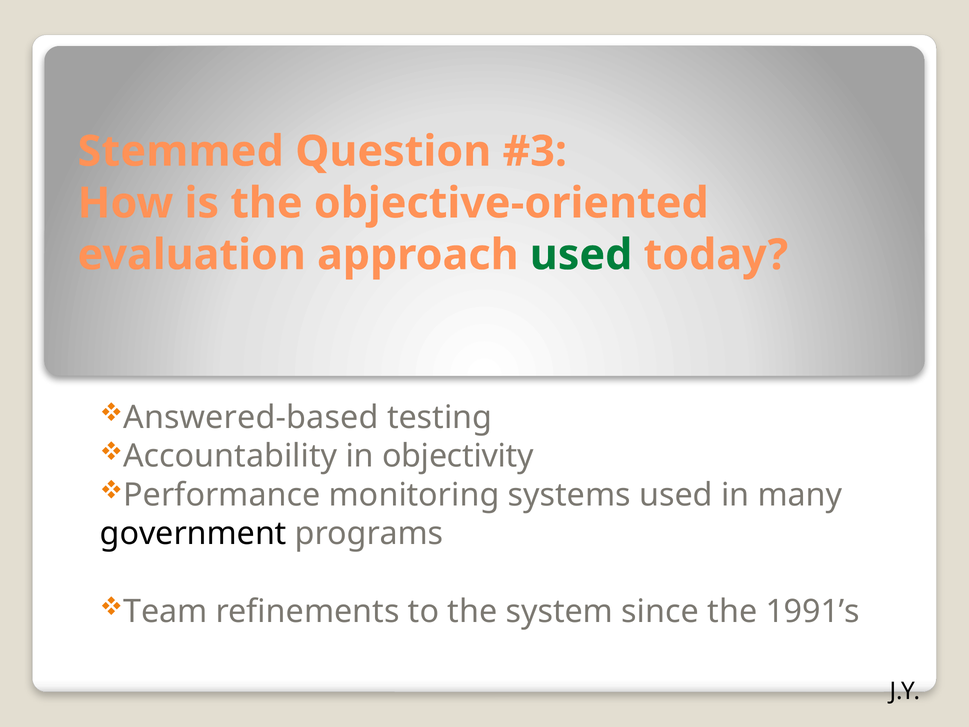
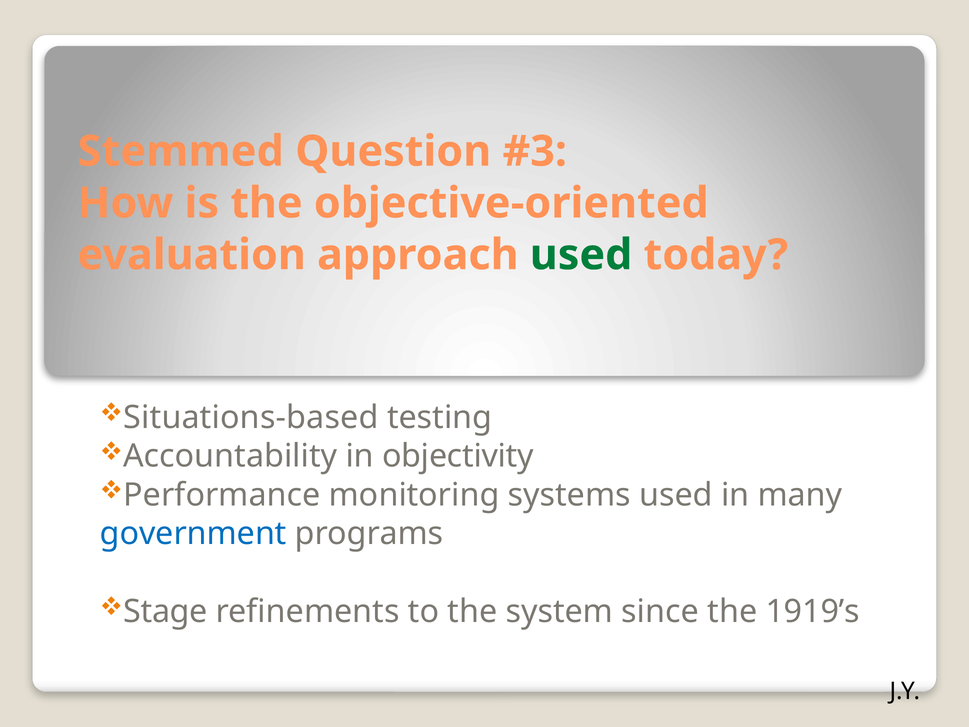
Answered-based: Answered-based -> Situations-based
government colour: black -> blue
Team: Team -> Stage
1991’s: 1991’s -> 1919’s
